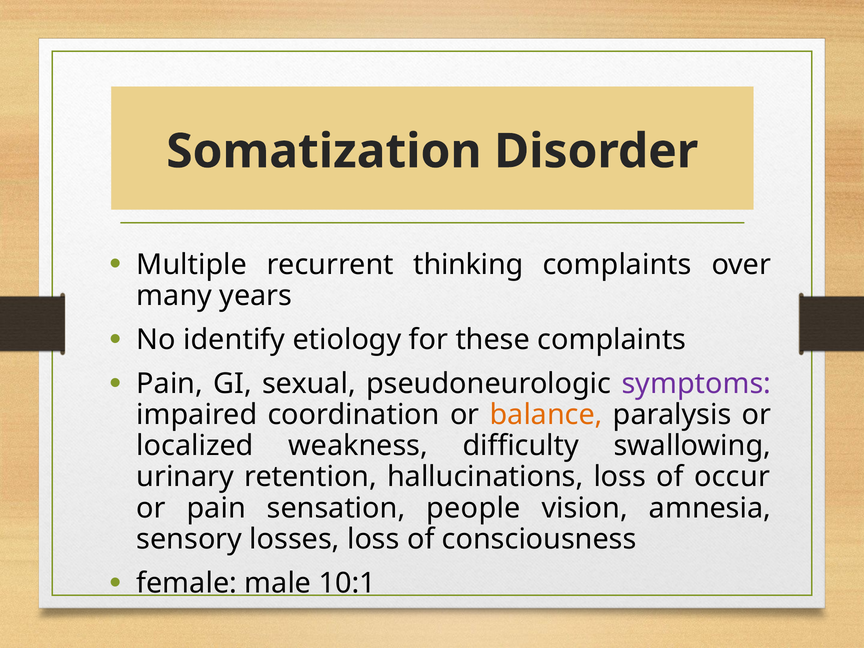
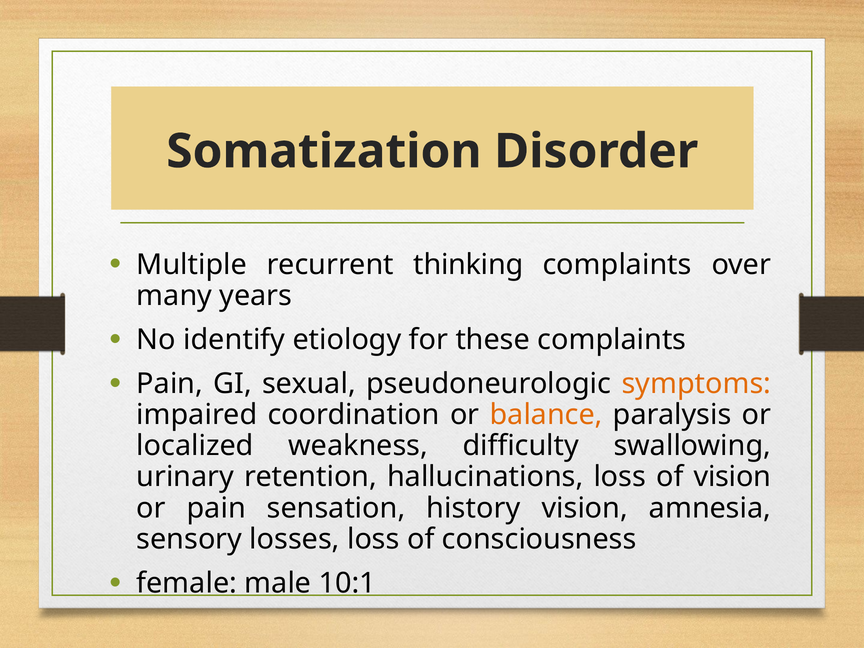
symptoms colour: purple -> orange
of occur: occur -> vision
people: people -> history
